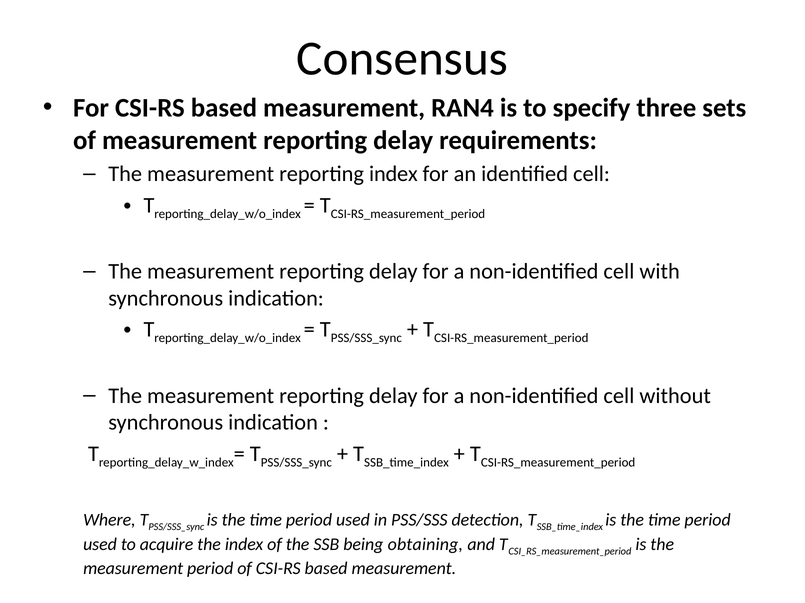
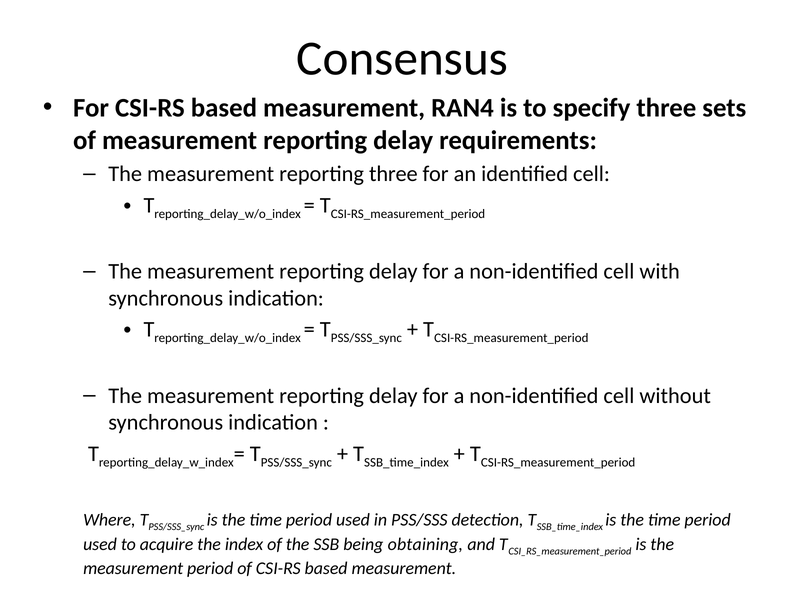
reporting index: index -> three
